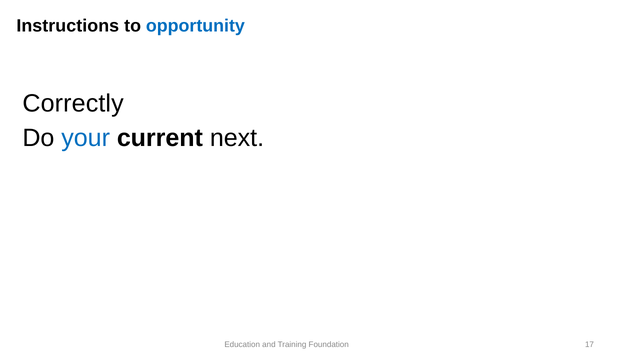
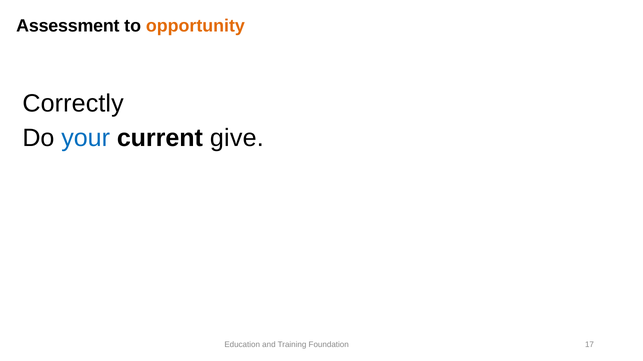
Instructions: Instructions -> Assessment
opportunity colour: blue -> orange
next: next -> give
